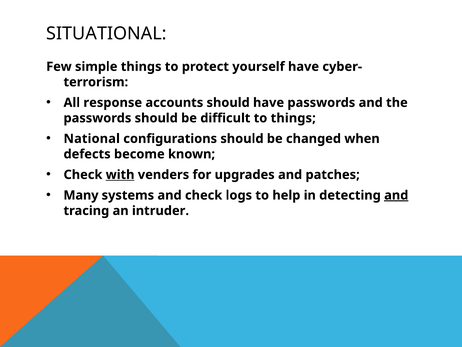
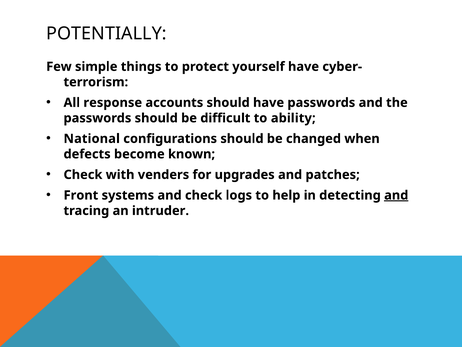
SITUATIONAL: SITUATIONAL -> POTENTIALLY
to things: things -> ability
with underline: present -> none
Many: Many -> Front
